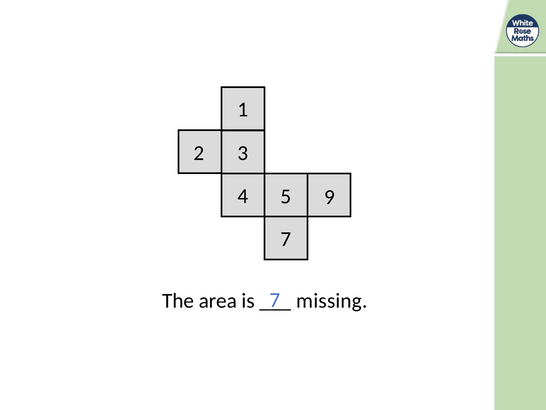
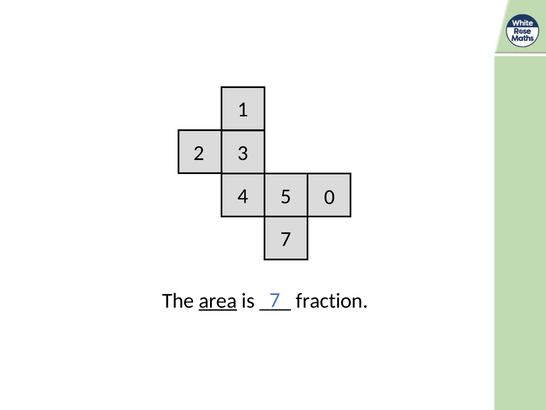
9: 9 -> 0
area underline: none -> present
missing: missing -> fraction
